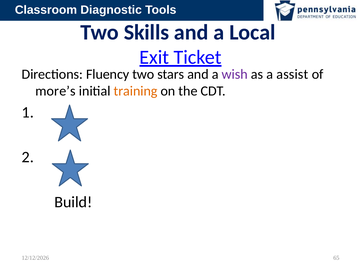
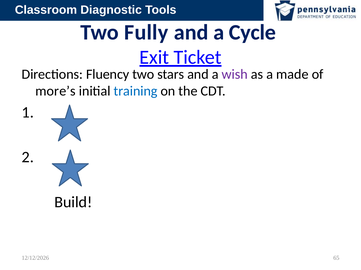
Skills: Skills -> Fully
Local: Local -> Cycle
assist: assist -> made
training colour: orange -> blue
